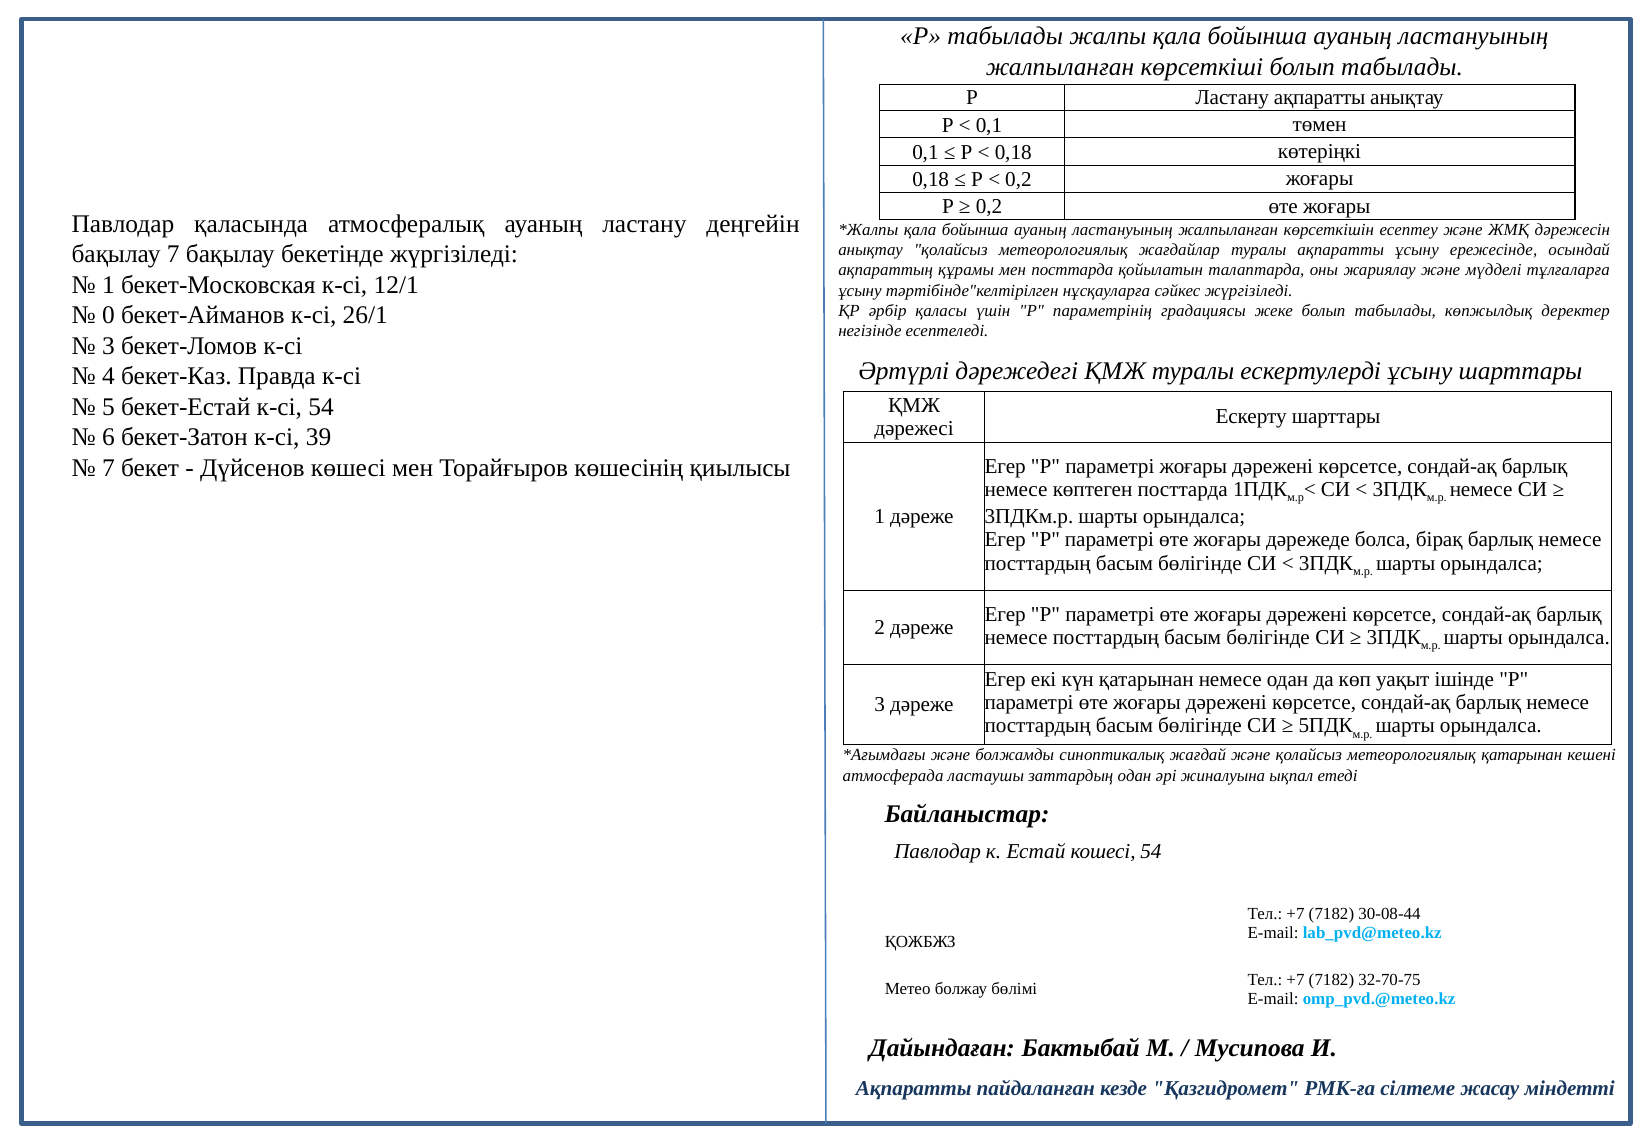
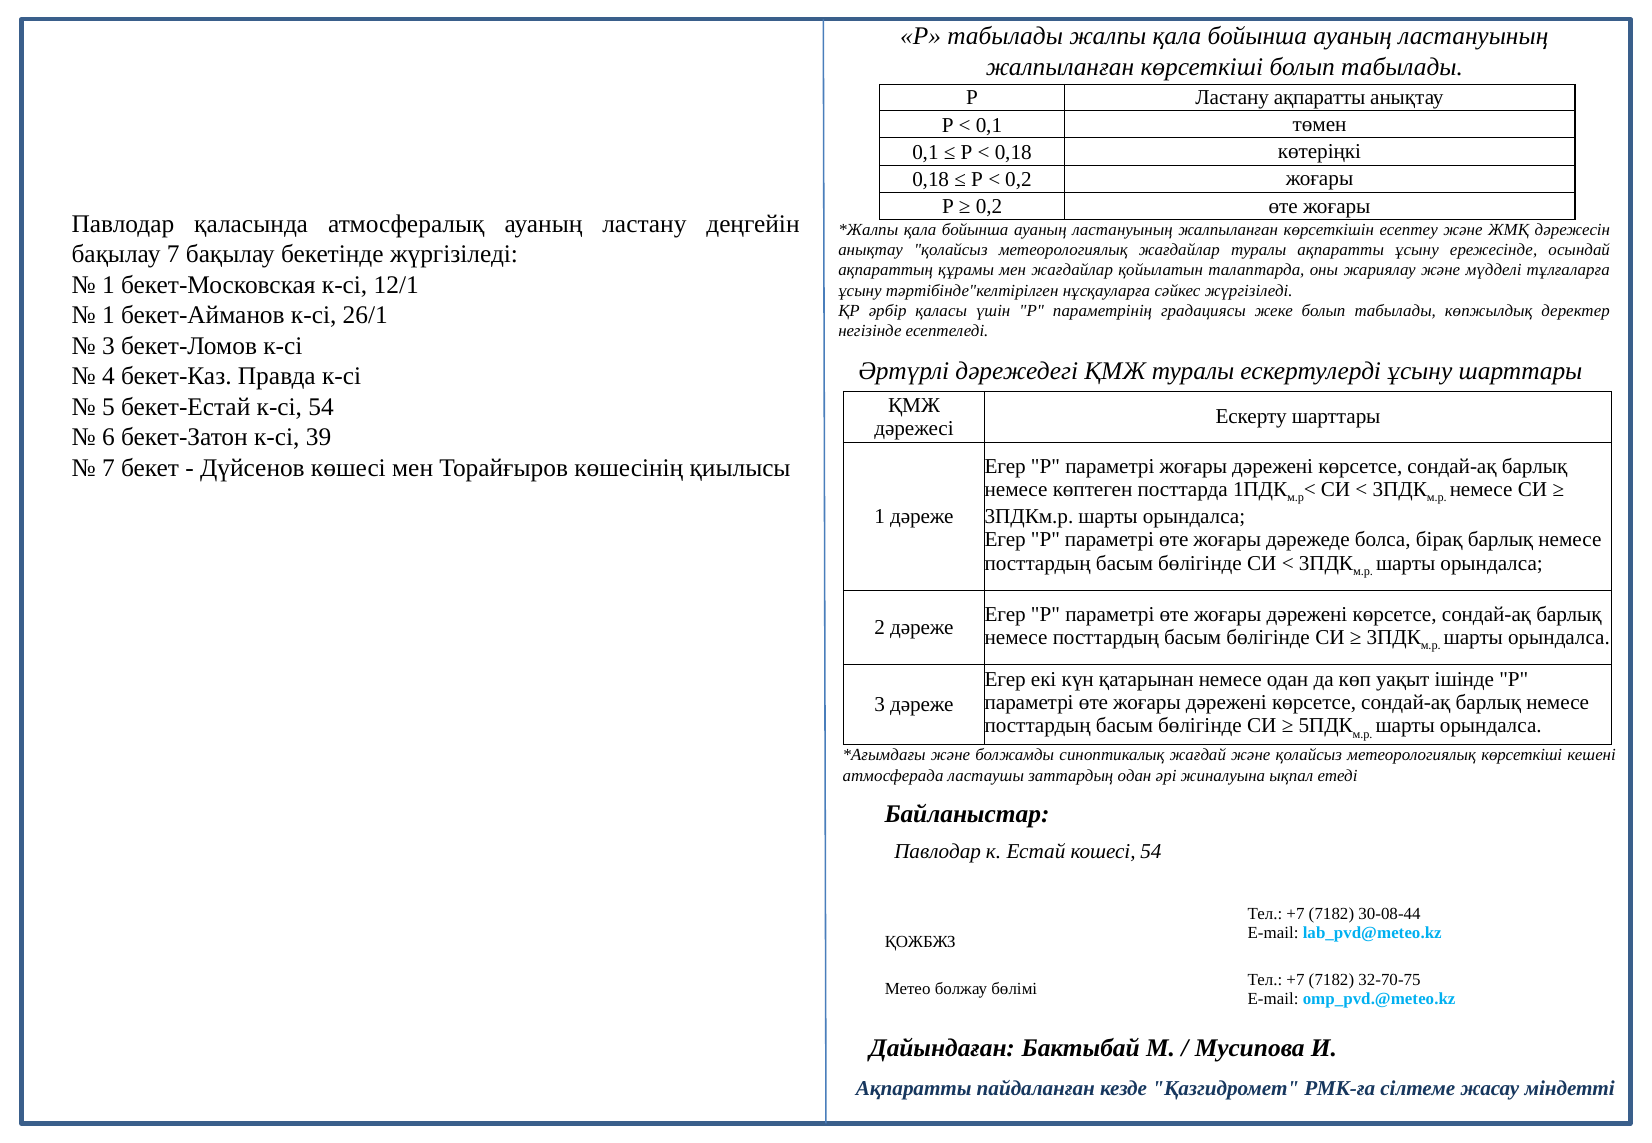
мен посттарда: посттарда -> жағдайлар
0 at (109, 316): 0 -> 1
метеорологиялық қатарынан: қатарынан -> көрсеткіші
